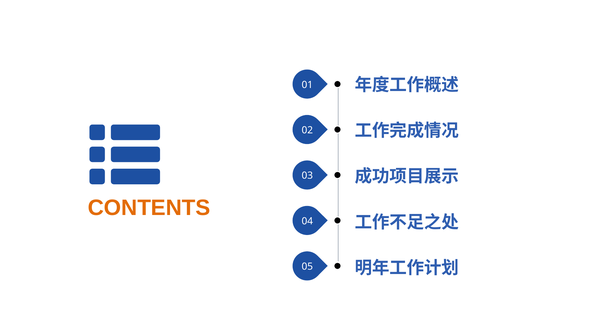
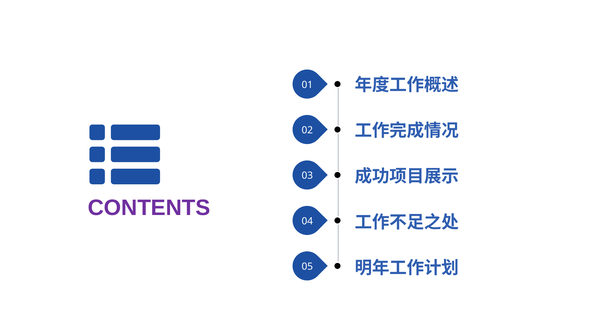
CONTENTS colour: orange -> purple
